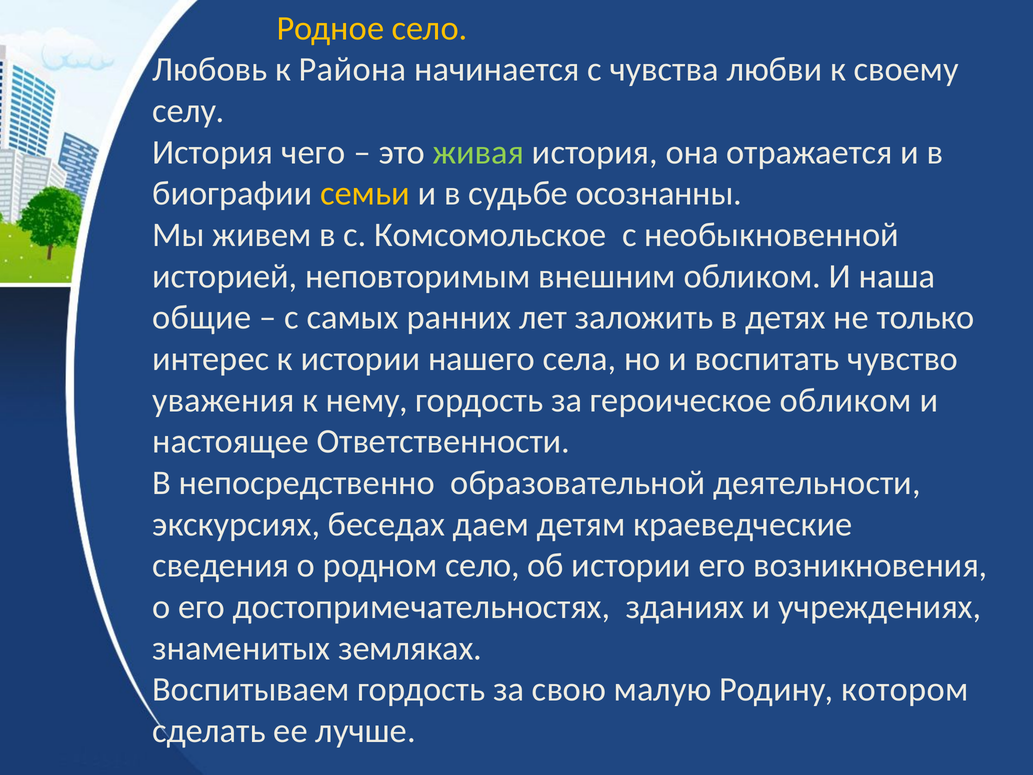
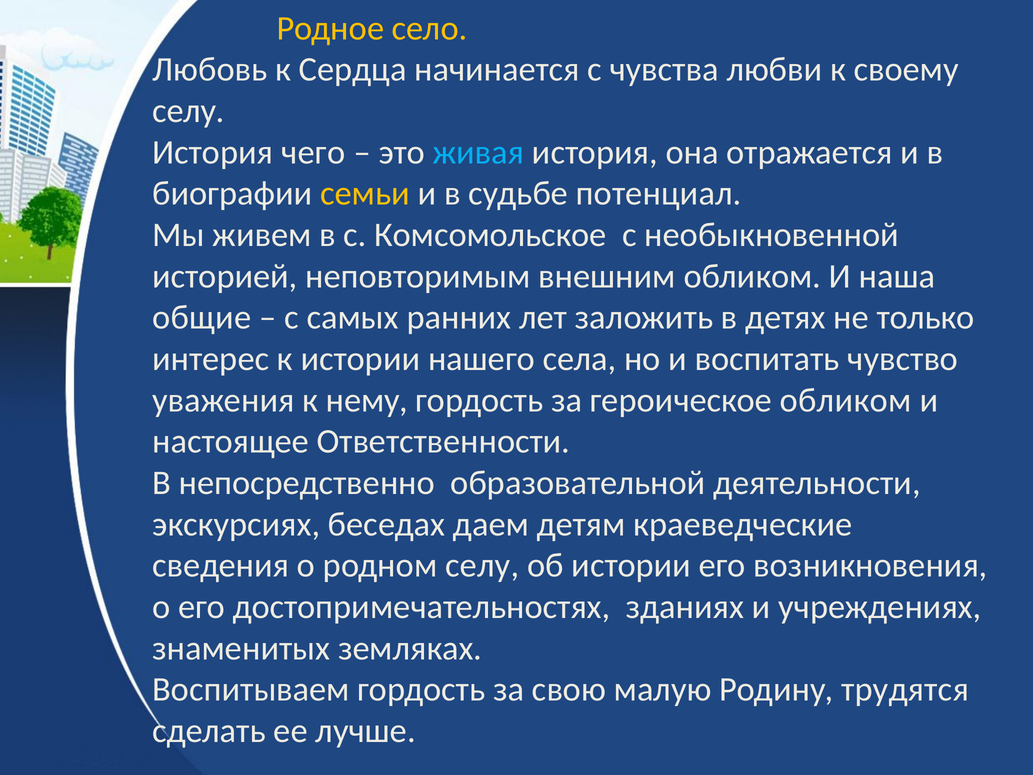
Района: Района -> Сердца
живая colour: light green -> light blue
осознанны: осознанны -> потенциал
родном село: село -> селу
котором: котором -> трудятся
